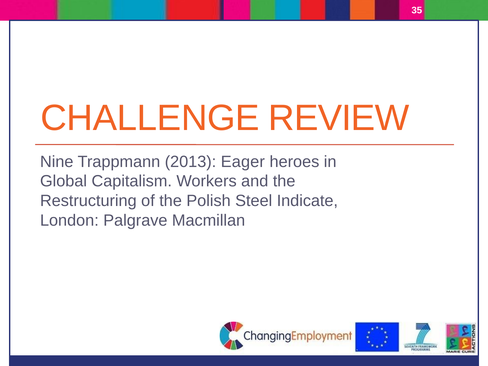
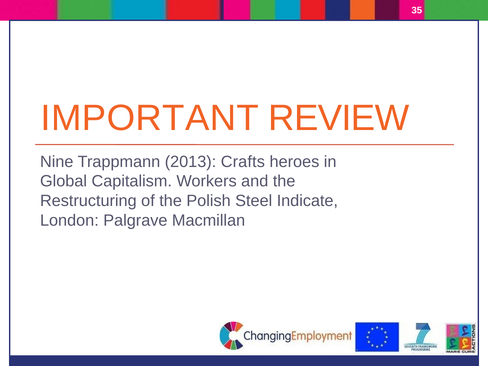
CHALLENGE: CHALLENGE -> IMPORTANT
Eager: Eager -> Crafts
